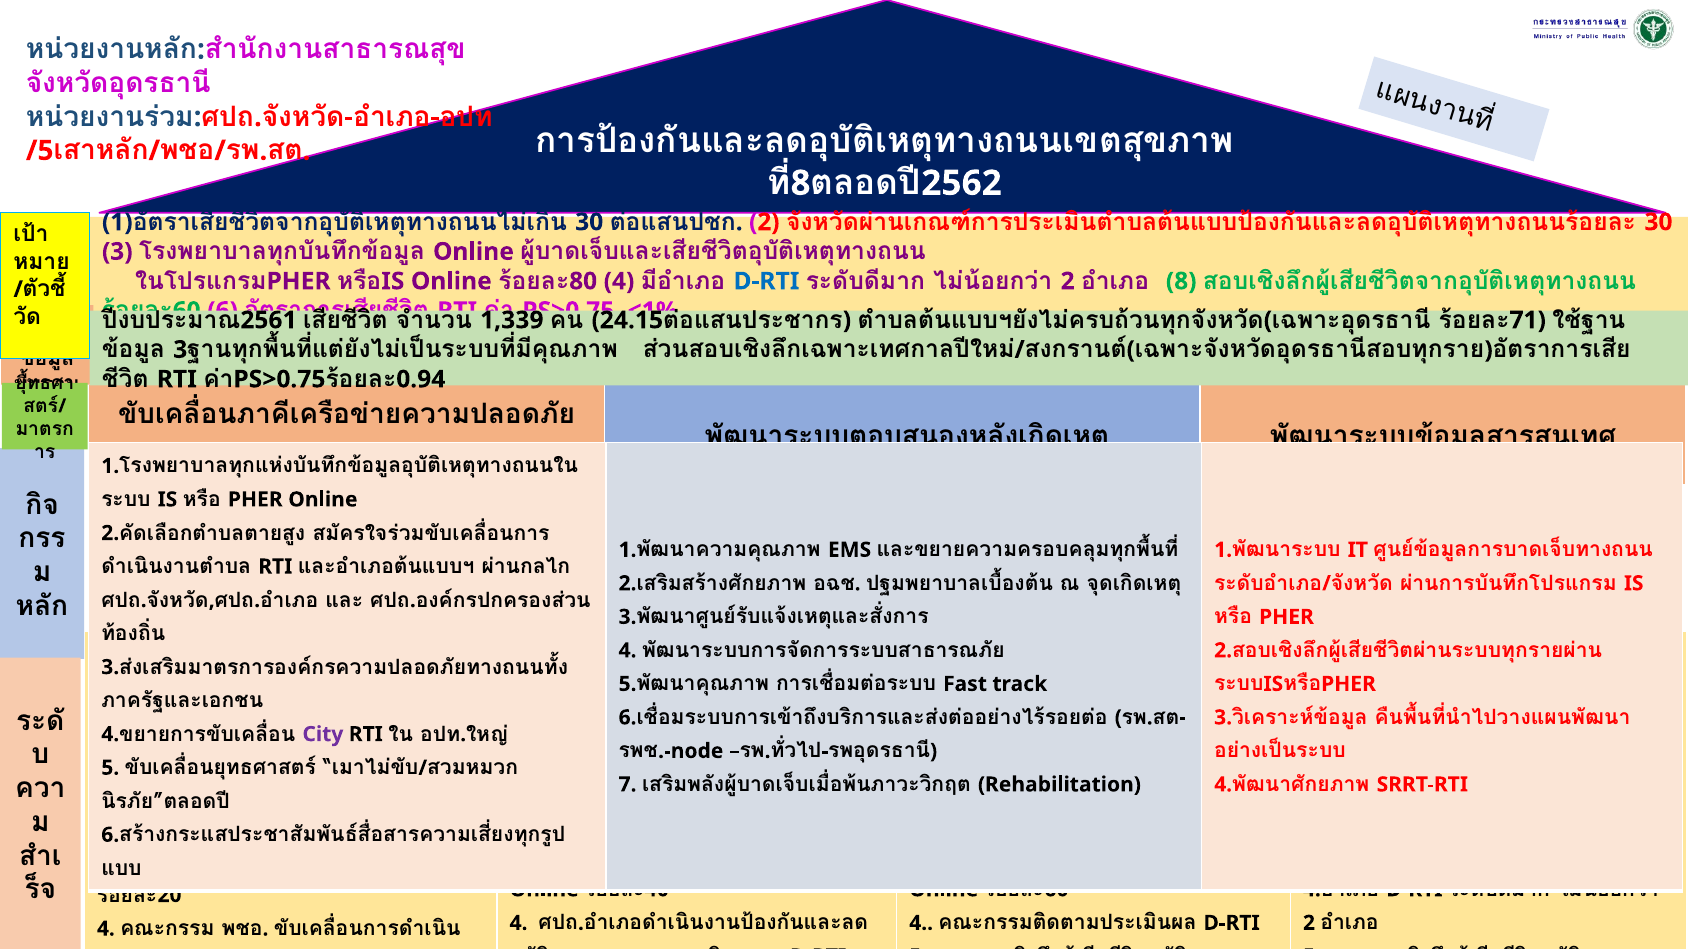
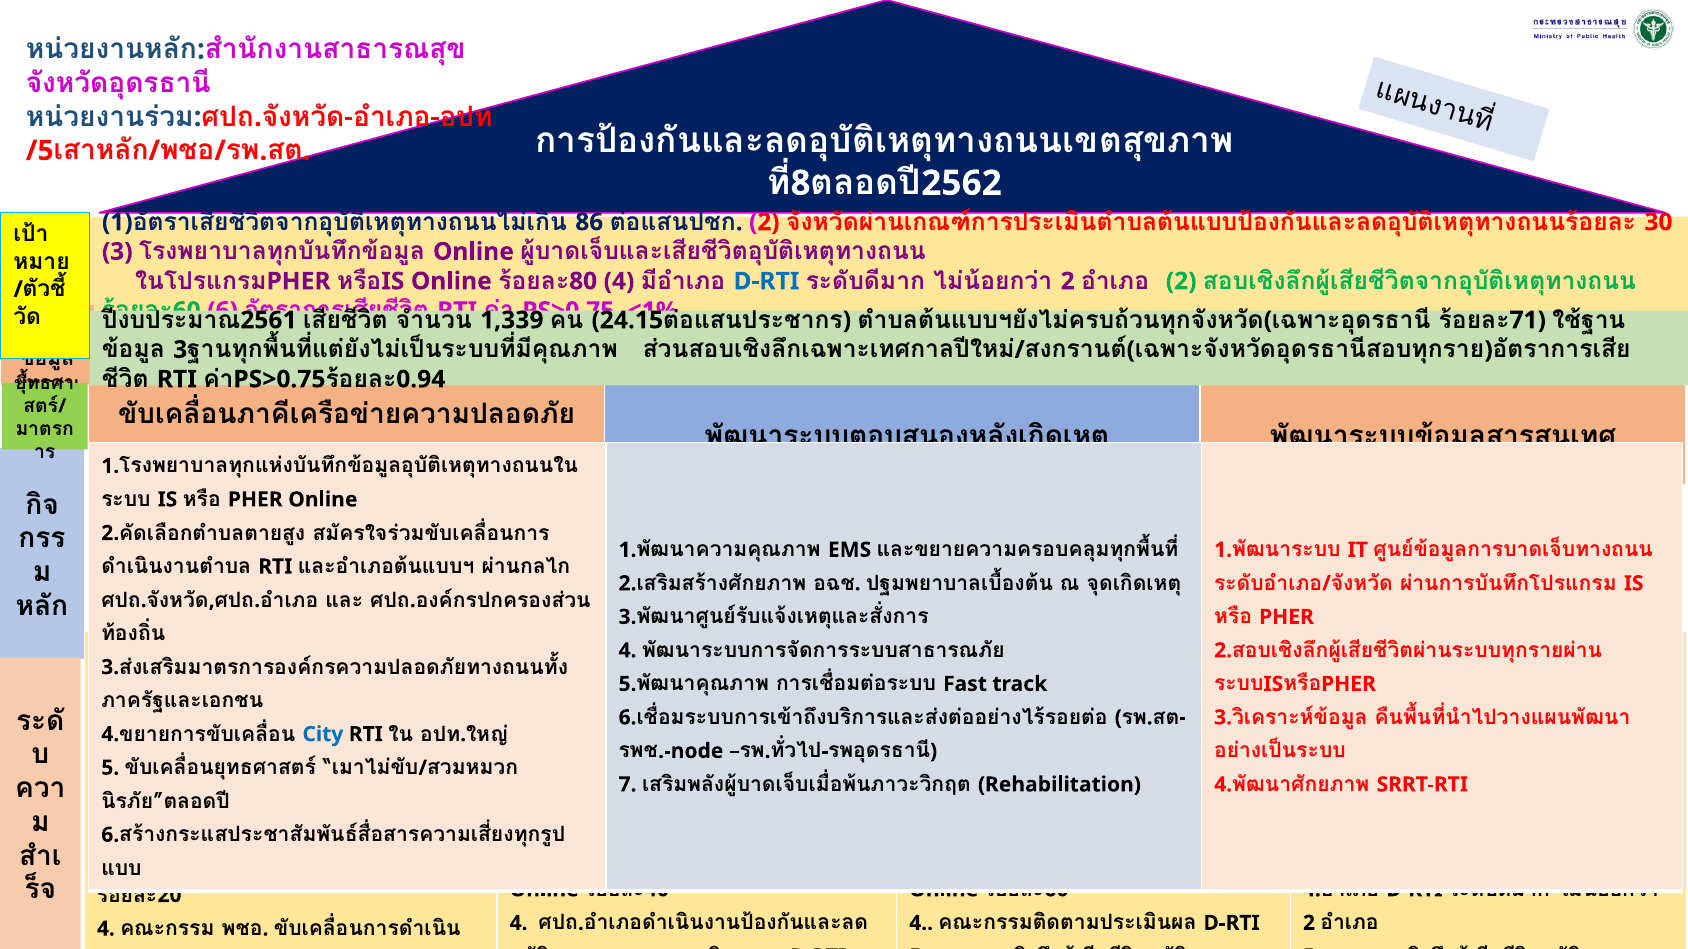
30 at (589, 222): 30 -> 86
8 at (1181, 281): 8 -> 2
City colour: purple -> blue
